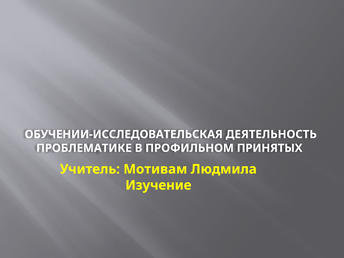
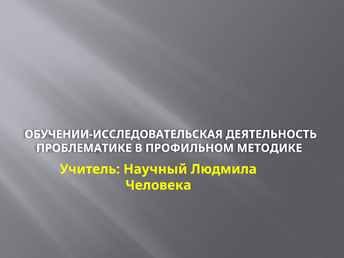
ПРИНЯТЫХ: ПРИНЯТЫХ -> МЕТОДИКЕ
Мотивам: Мотивам -> Научный
Изучение: Изучение -> Человека
